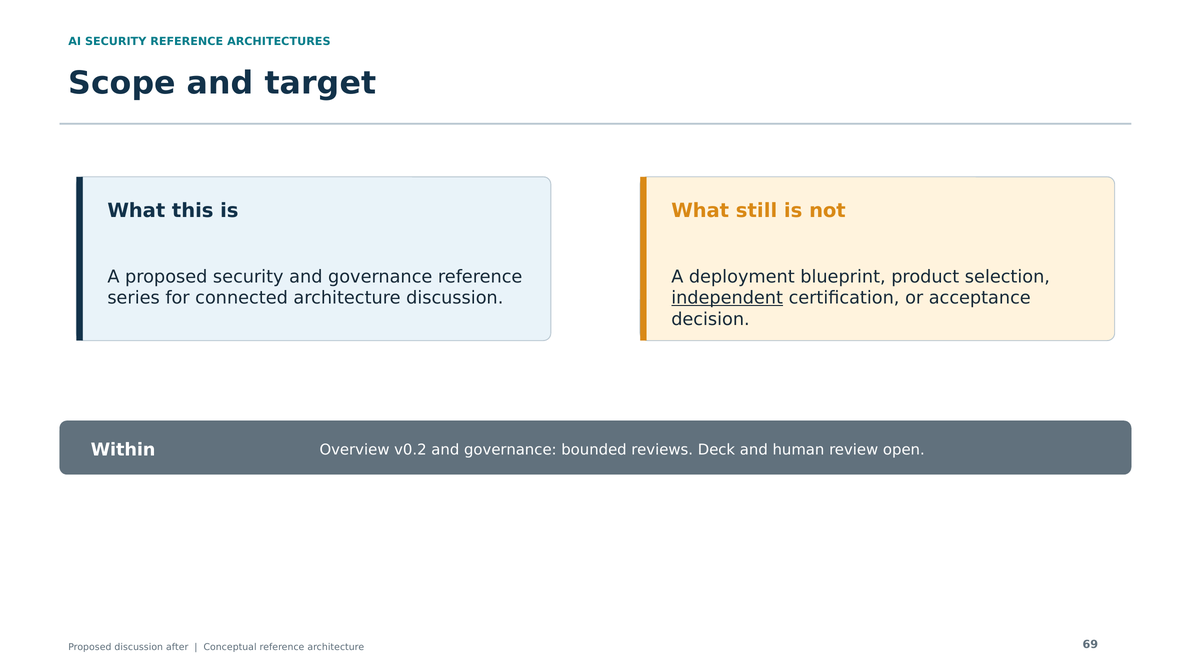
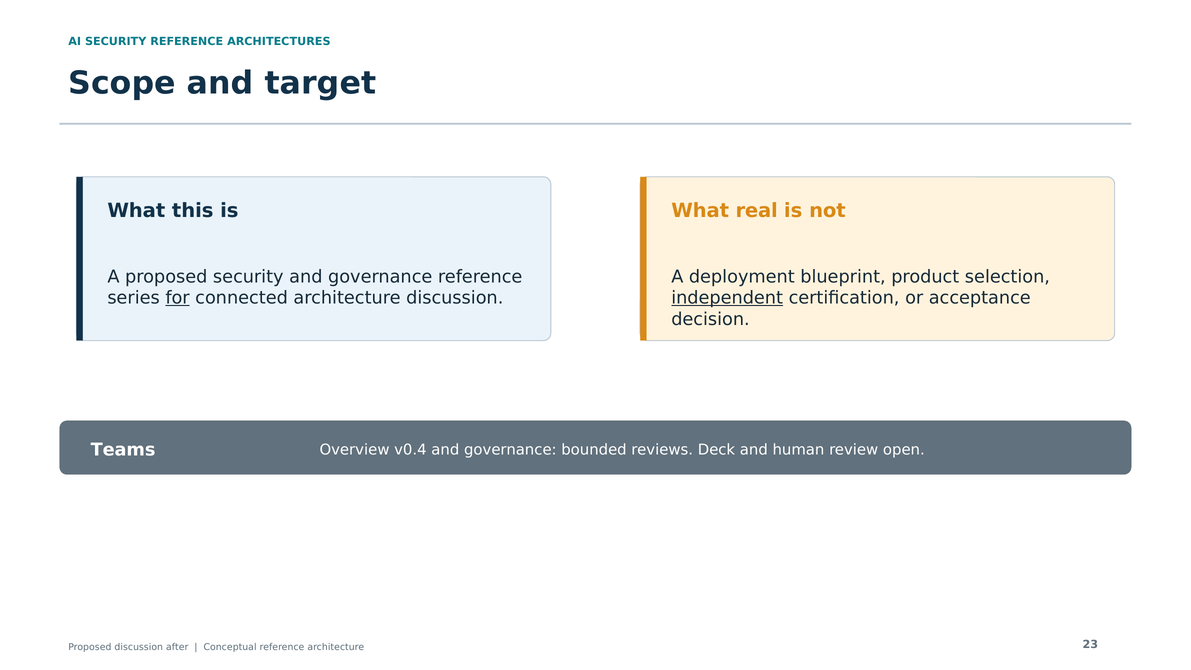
still: still -> real
for underline: none -> present
Within: Within -> Teams
v0.2: v0.2 -> v0.4
69: 69 -> 23
